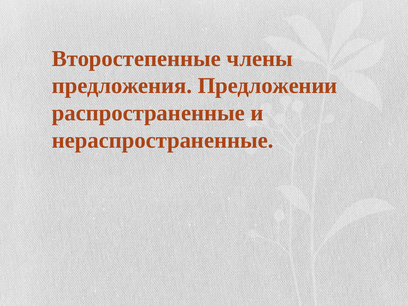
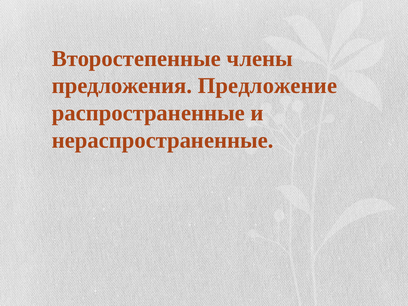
Предложении: Предложении -> Предложение
